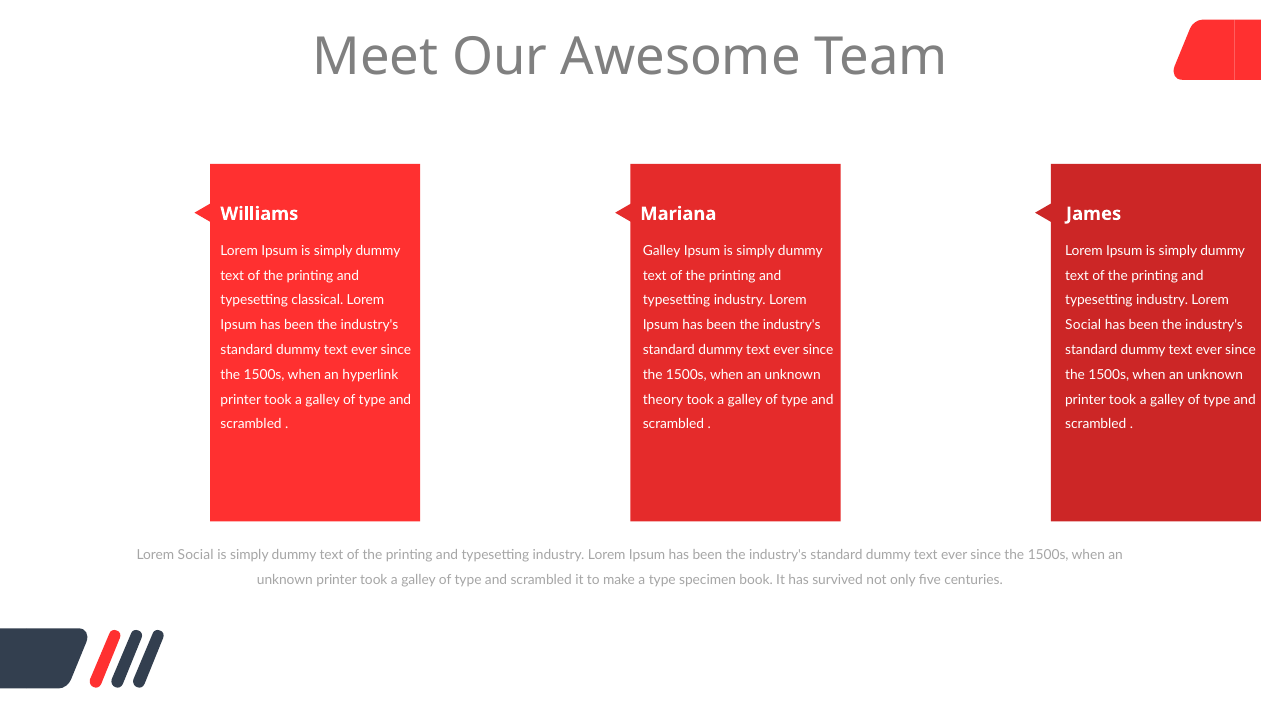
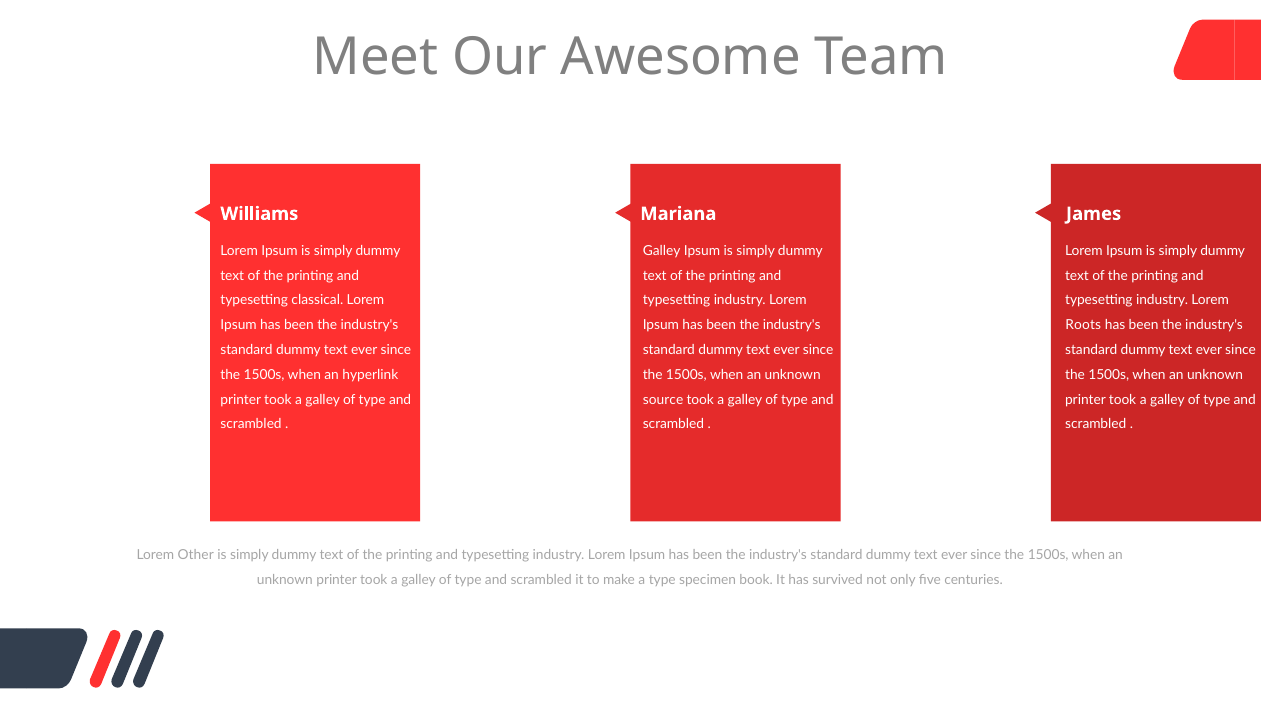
Social at (1083, 325): Social -> Roots
theory: theory -> source
Social at (196, 556): Social -> Other
